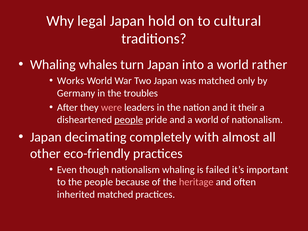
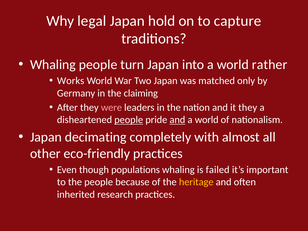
cultural: cultural -> capture
Whaling whales: whales -> people
troubles: troubles -> claiming
it their: their -> they
and at (177, 120) underline: none -> present
though nationalism: nationalism -> populations
heritage colour: pink -> yellow
inherited matched: matched -> research
